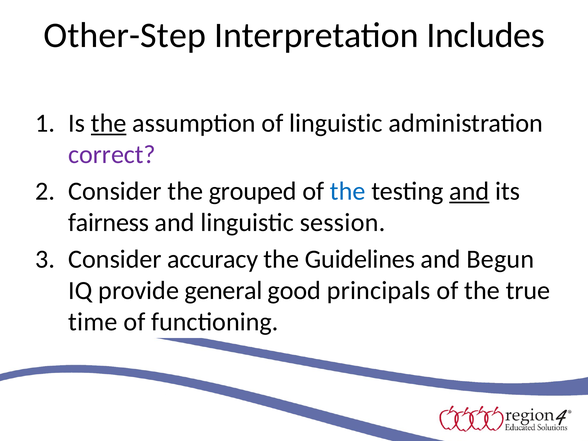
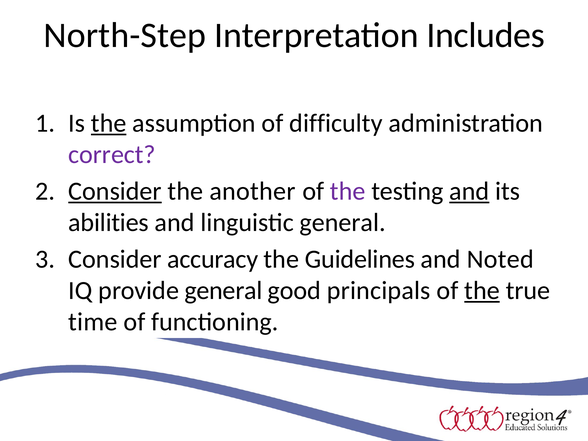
Other-Step: Other-Step -> North-Step
of linguistic: linguistic -> difficulty
Consider at (115, 191) underline: none -> present
grouped: grouped -> another
the at (348, 191) colour: blue -> purple
fairness: fairness -> abilities
linguistic session: session -> general
Begun: Begun -> Noted
the at (482, 291) underline: none -> present
